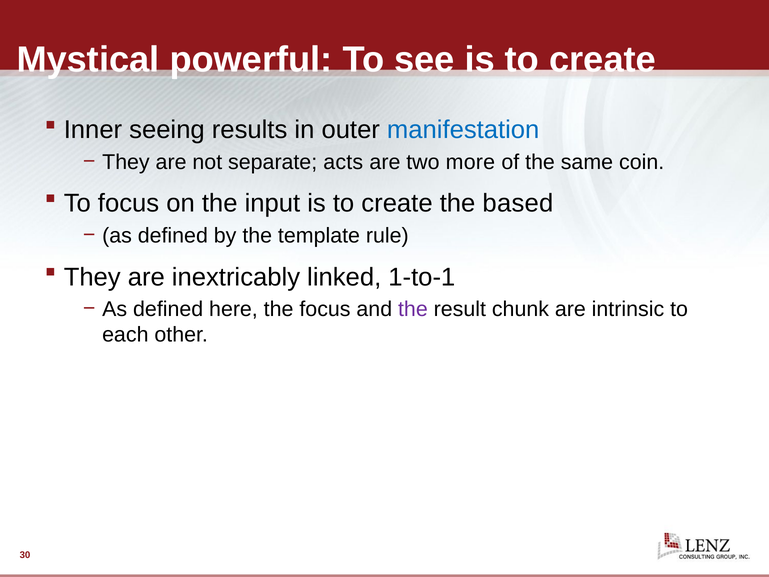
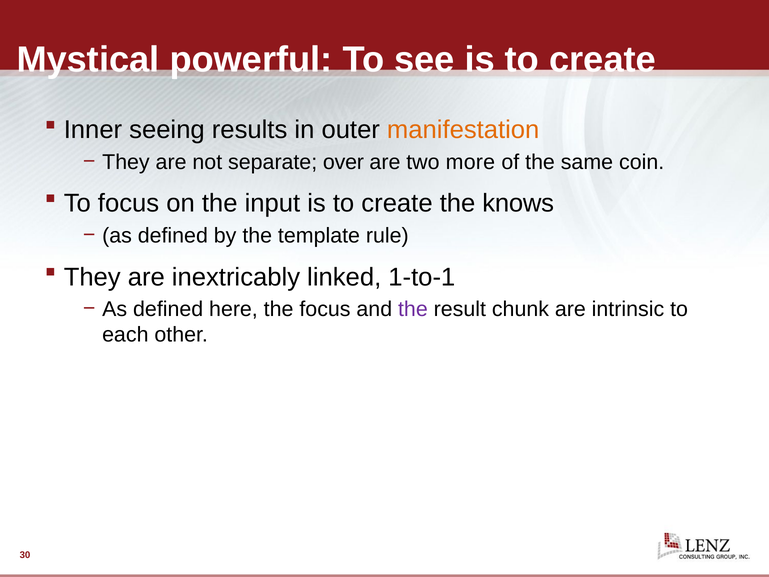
manifestation colour: blue -> orange
acts: acts -> over
based: based -> knows
